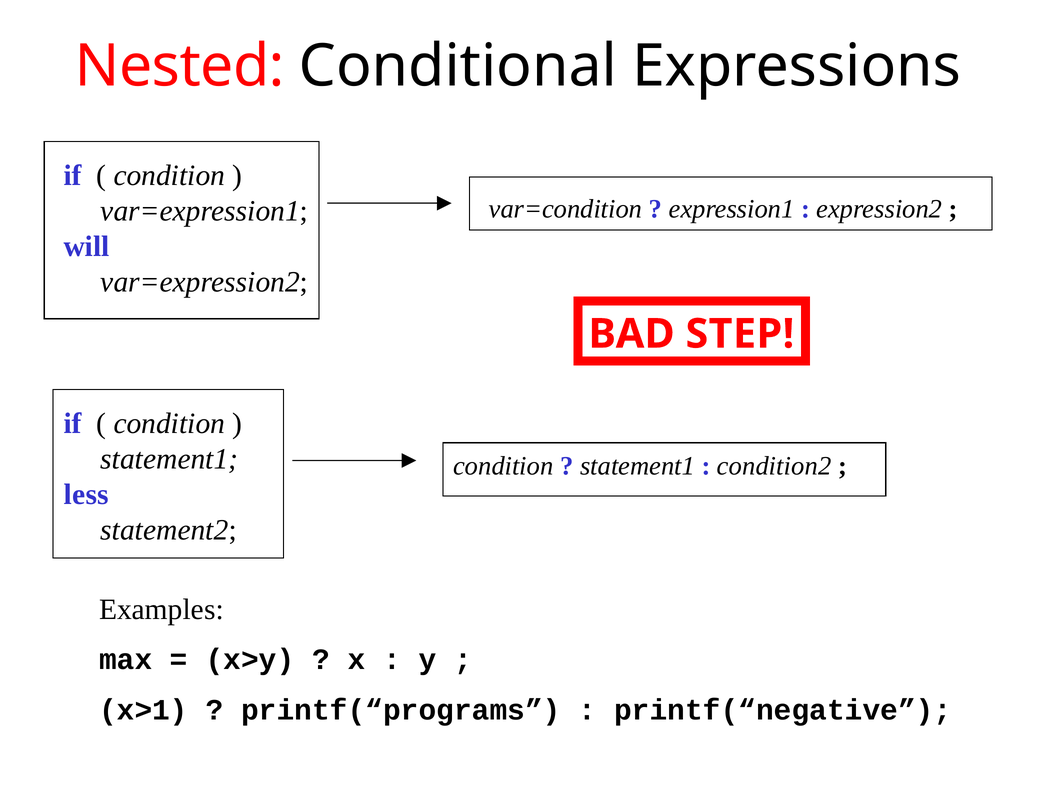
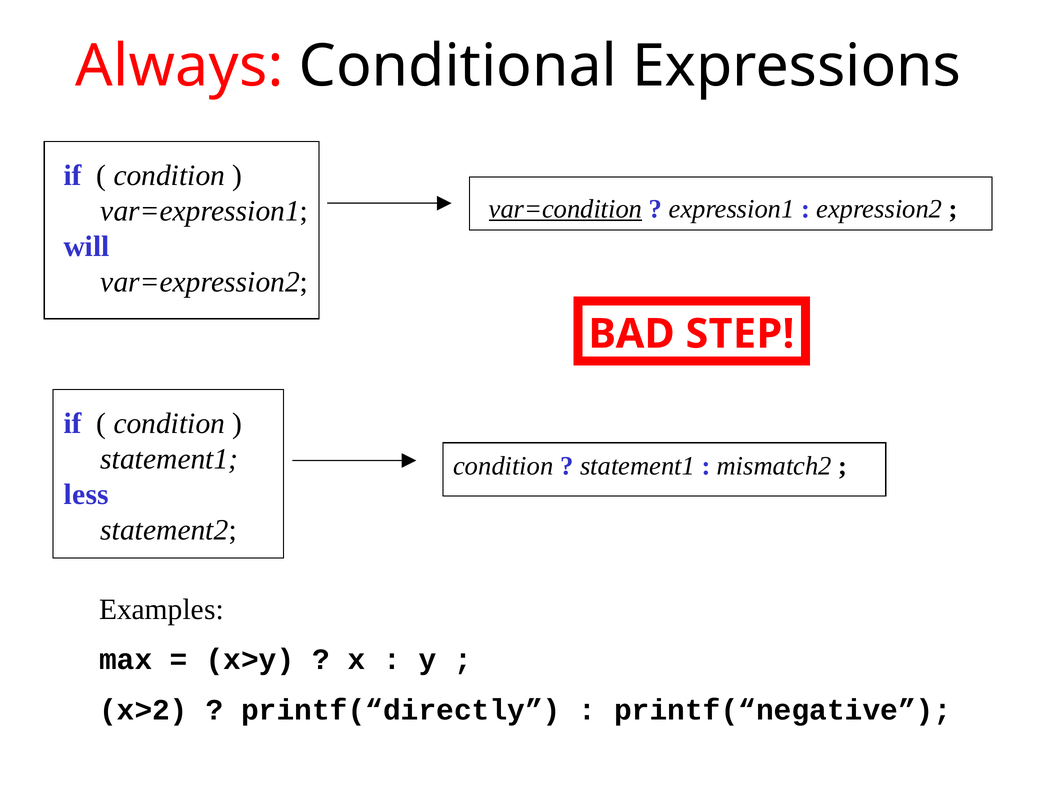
Nested: Nested -> Always
var=condition underline: none -> present
condition2: condition2 -> mismatch2
x>1: x>1 -> x>2
printf(“programs: printf(“programs -> printf(“directly
